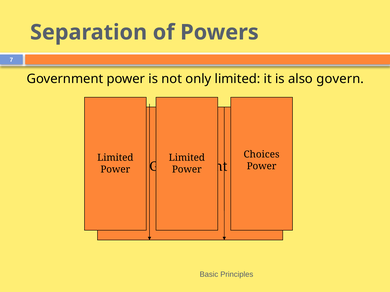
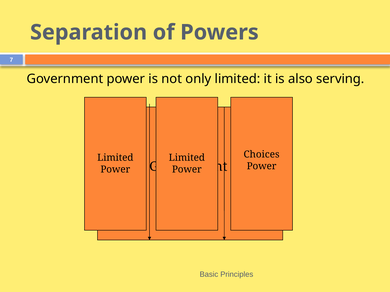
govern: govern -> serving
